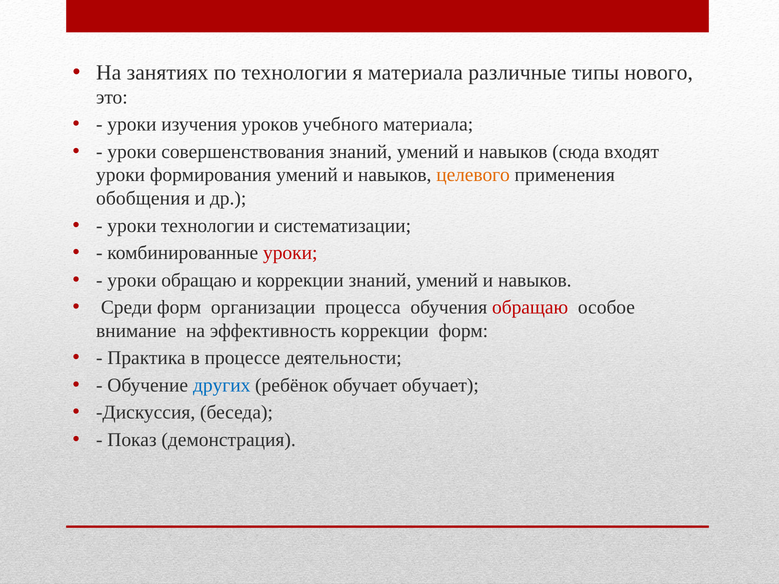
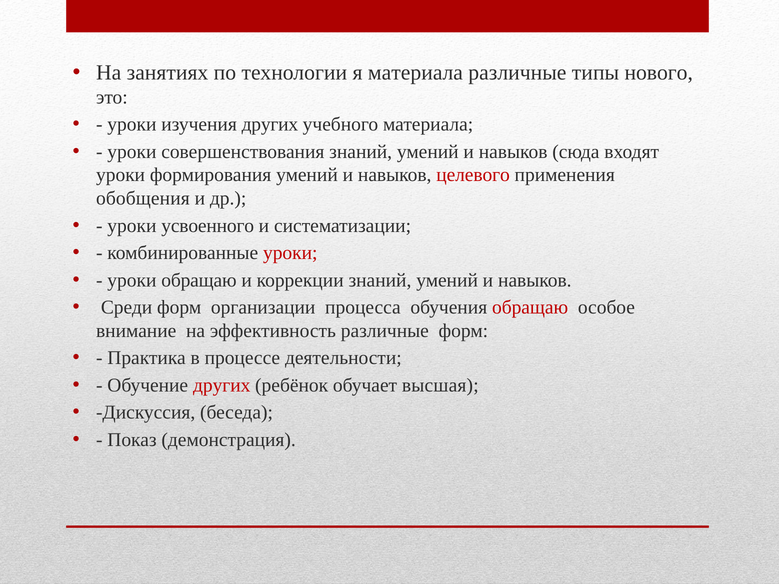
изучения уроков: уроков -> других
целевого colour: orange -> red
уроки технологии: технологии -> усвоенного
эффективность коррекции: коррекции -> различные
других at (222, 385) colour: blue -> red
обучает обучает: обучает -> высшая
